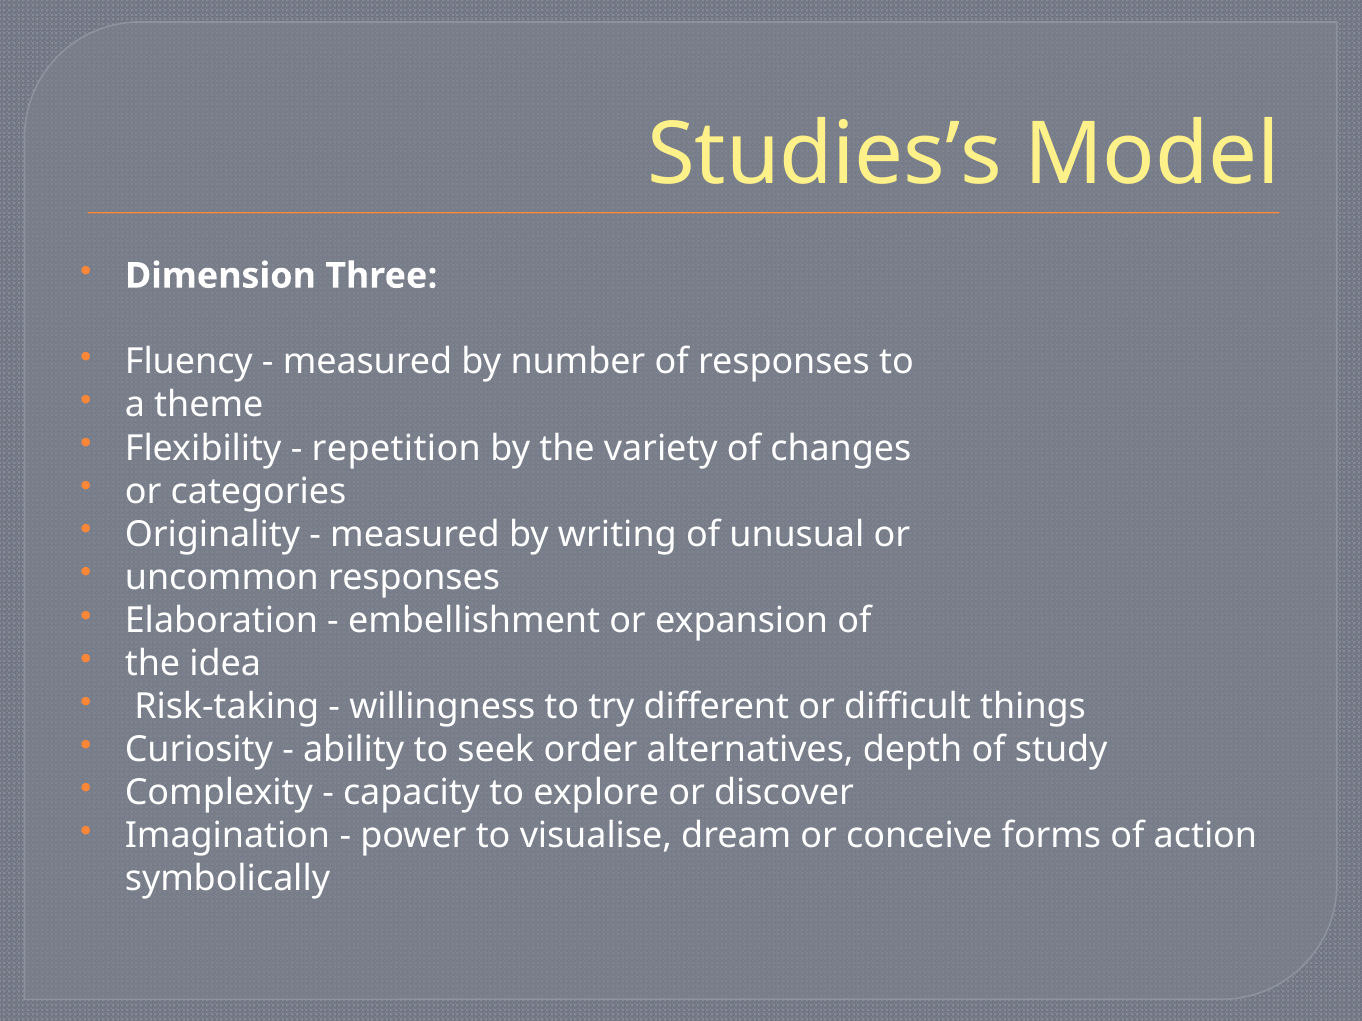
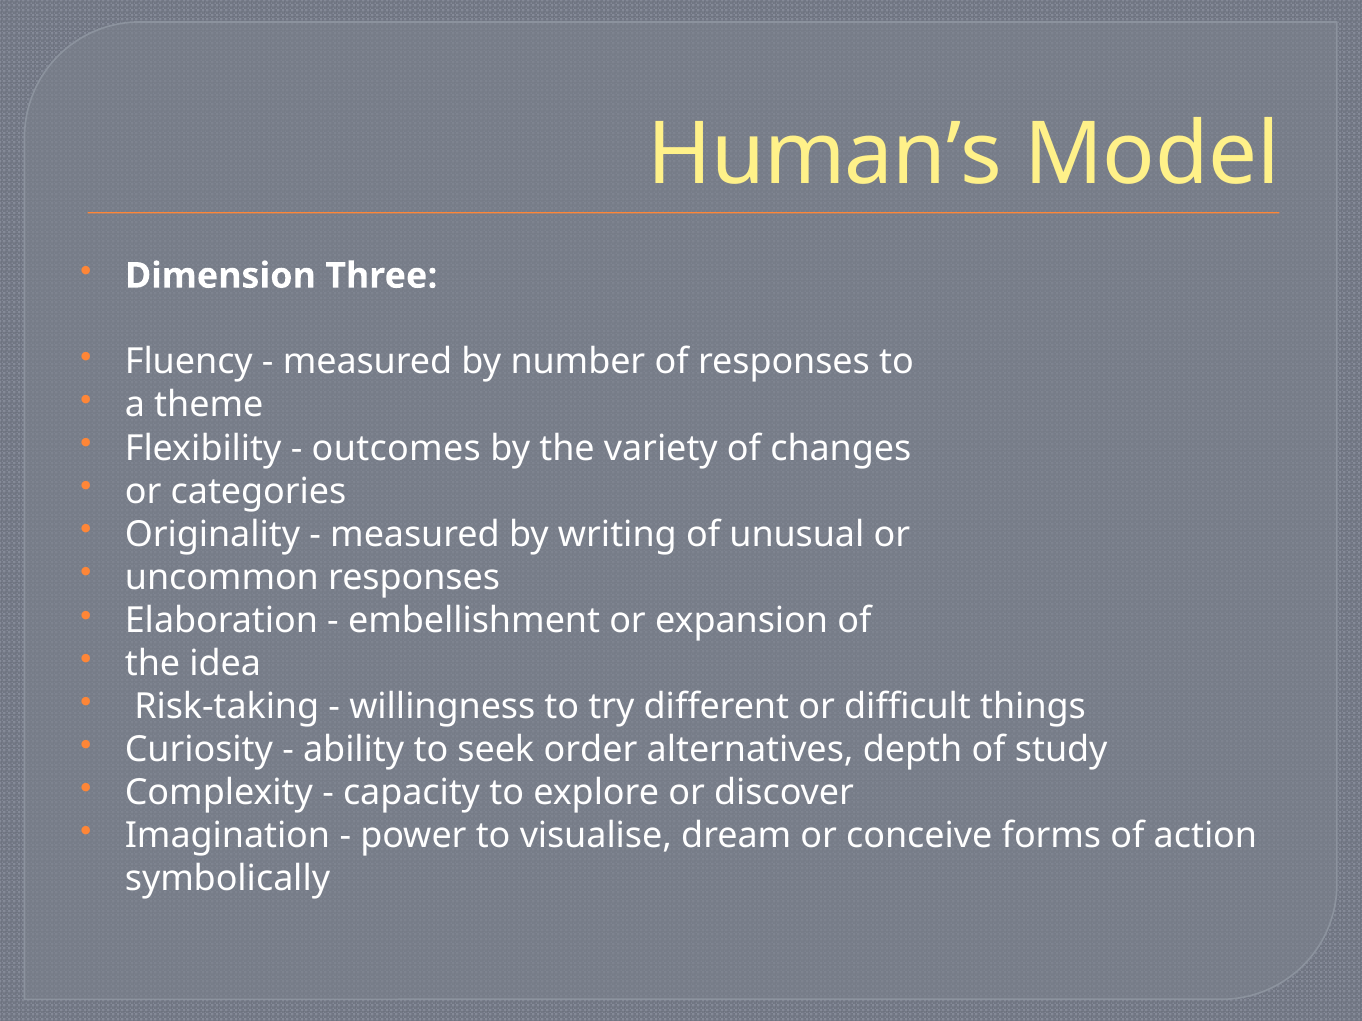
Studies’s: Studies’s -> Human’s
repetition: repetition -> outcomes
